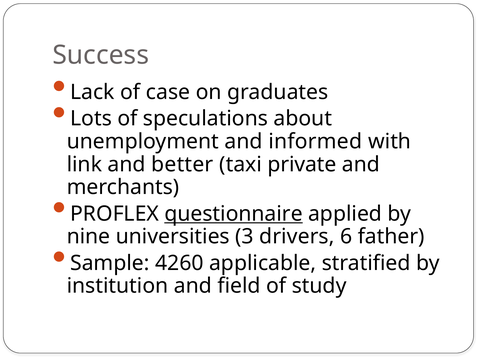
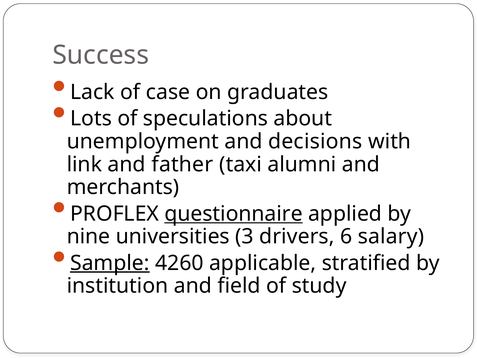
informed: informed -> decisions
better: better -> father
private: private -> alumni
father: father -> salary
Sample underline: none -> present
